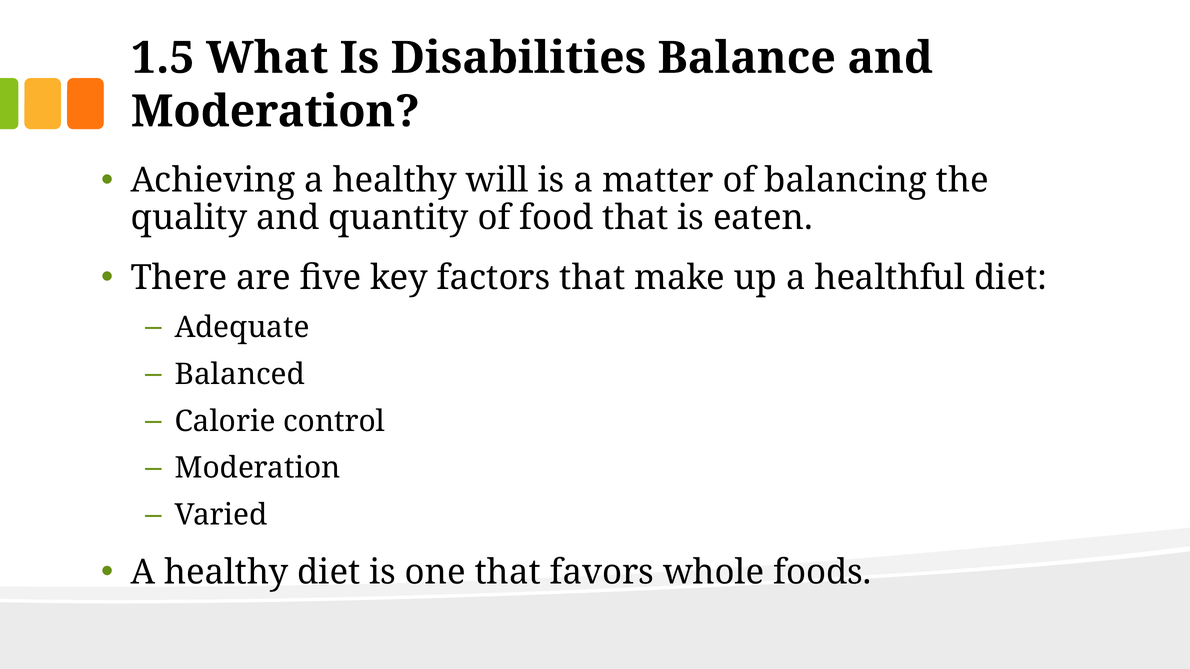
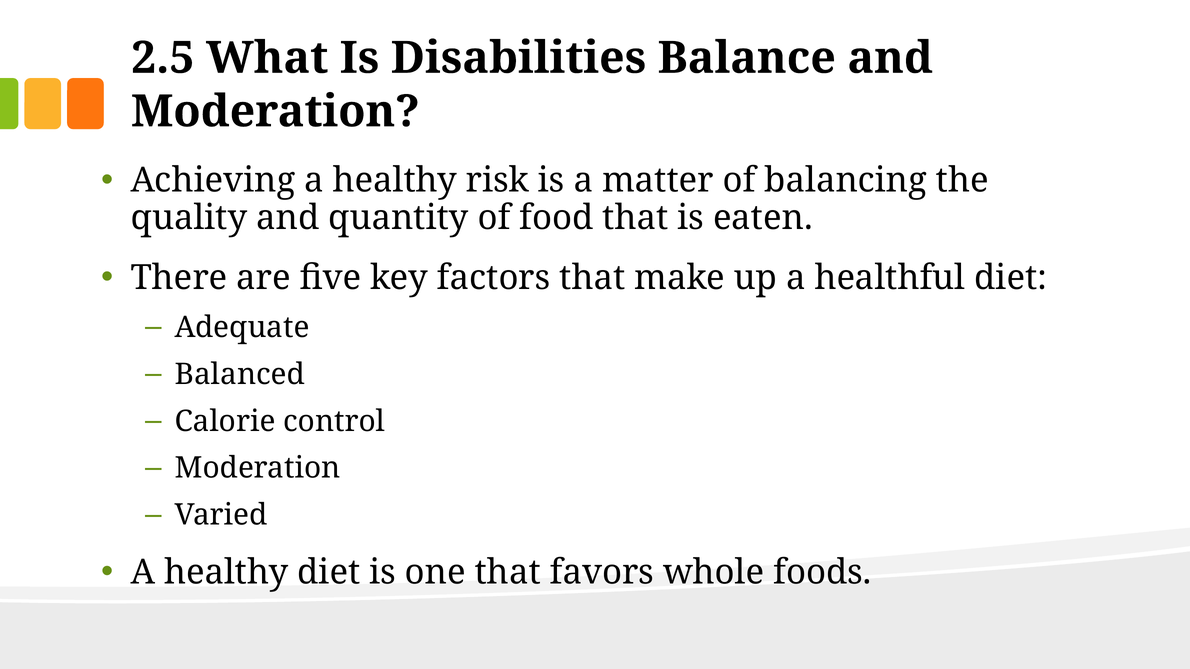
1.5: 1.5 -> 2.5
will: will -> risk
